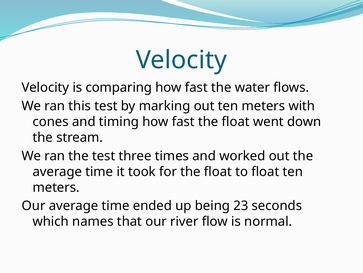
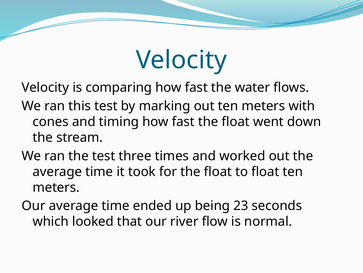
names: names -> looked
